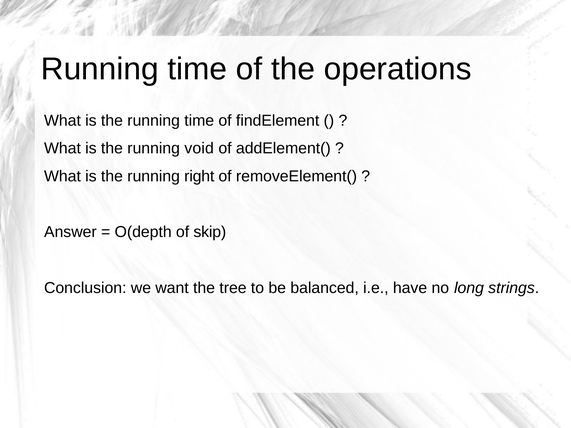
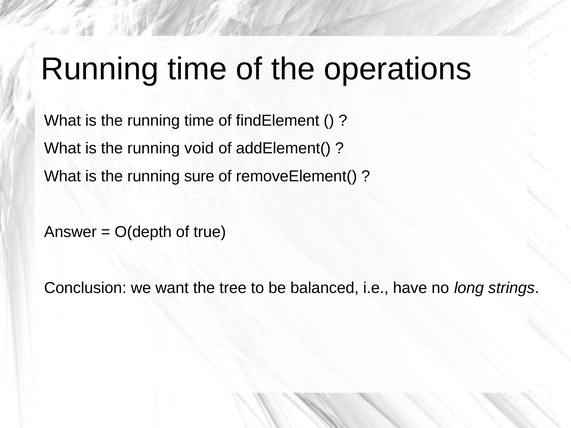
right: right -> sure
skip: skip -> true
